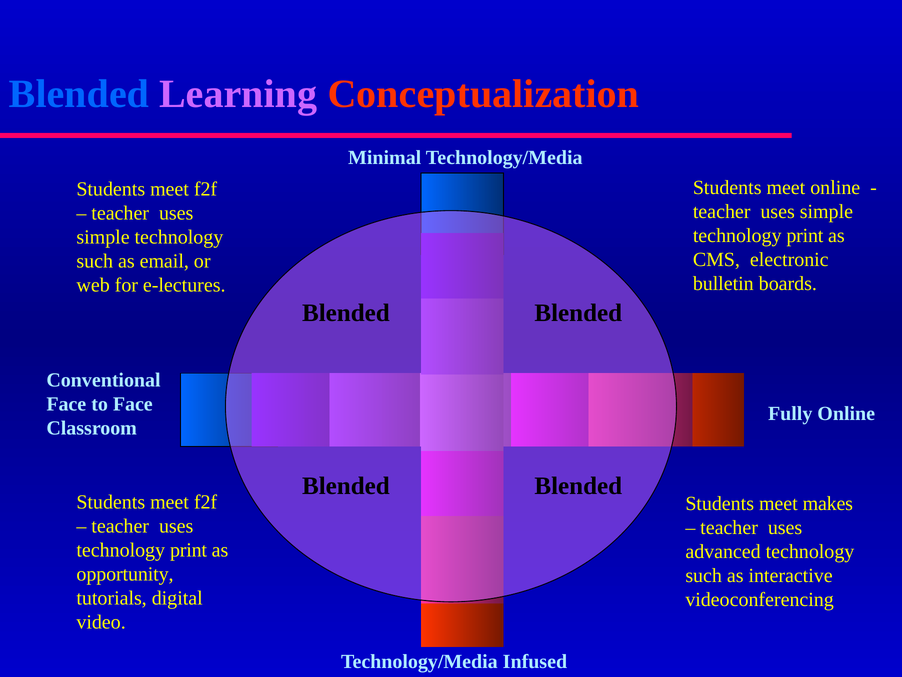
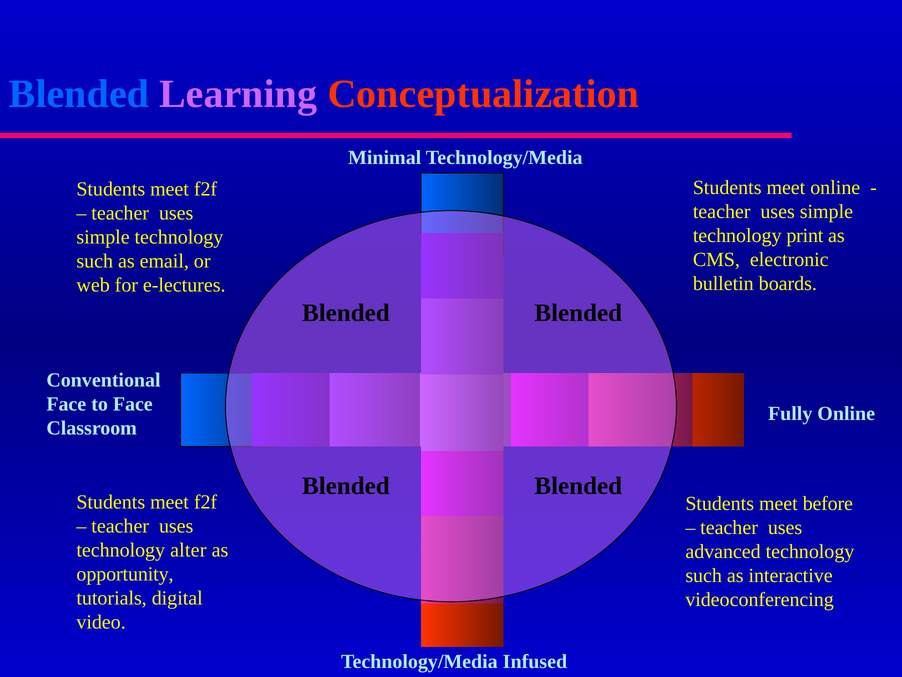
makes: makes -> before
print at (189, 550): print -> alter
